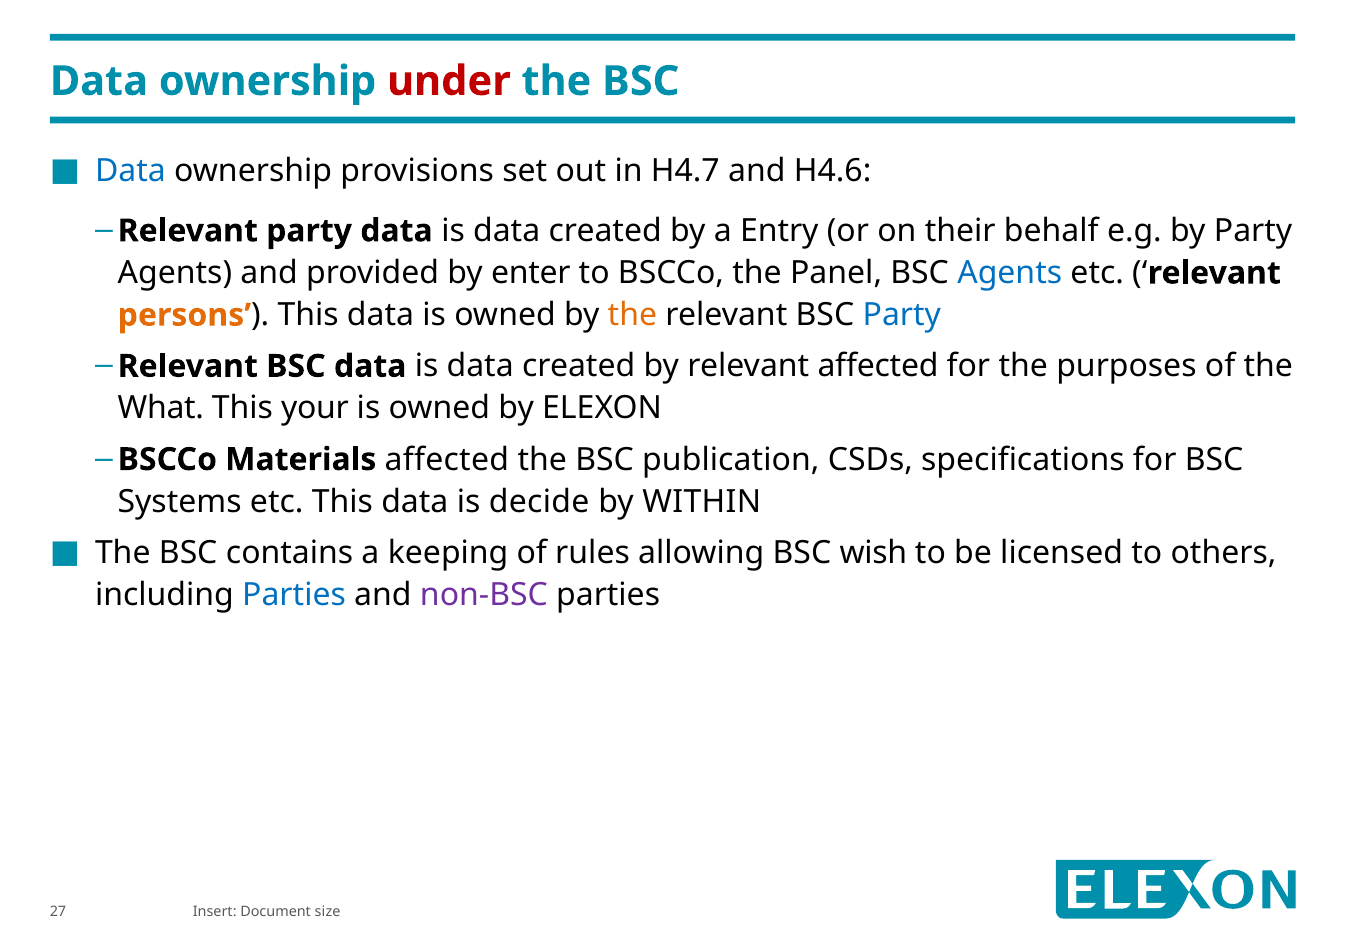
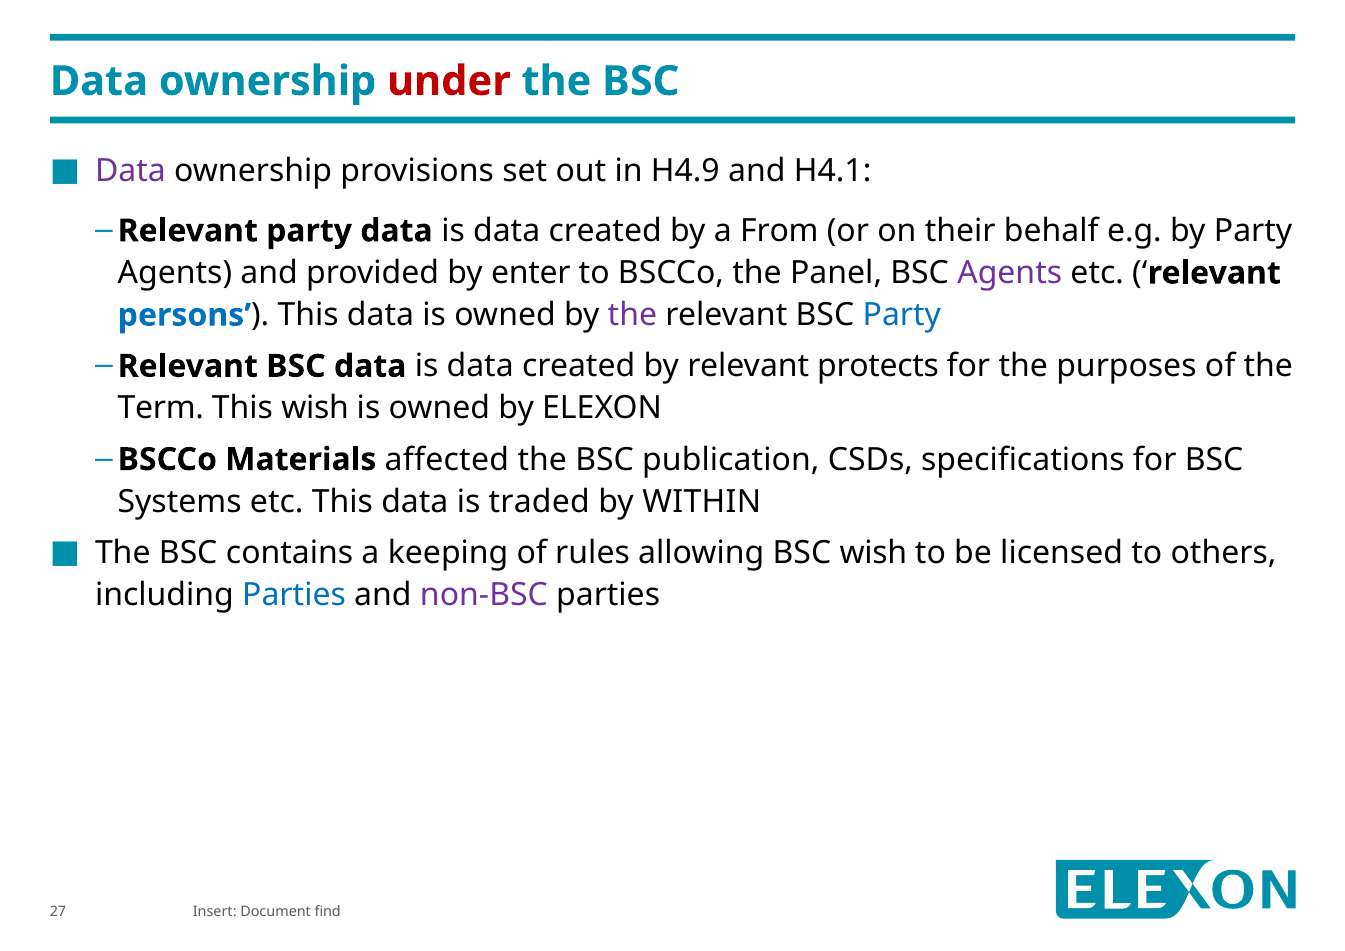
Data at (130, 171) colour: blue -> purple
H4.7: H4.7 -> H4.9
H4.6: H4.6 -> H4.1
Entry: Entry -> From
Agents at (1010, 273) colour: blue -> purple
persons colour: orange -> blue
the at (632, 315) colour: orange -> purple
relevant affected: affected -> protects
What: What -> Term
This your: your -> wish
decide: decide -> traded
size: size -> find
